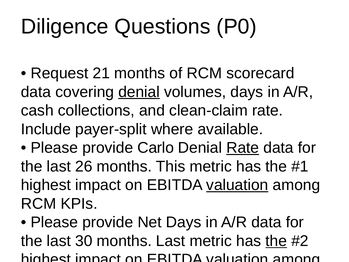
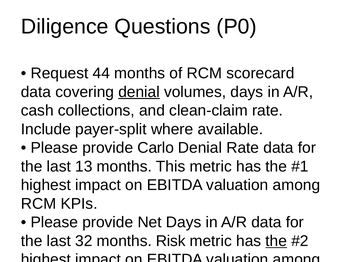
21: 21 -> 44
Rate at (243, 148) underline: present -> none
26: 26 -> 13
valuation at (237, 185) underline: present -> none
30: 30 -> 32
months Last: Last -> Risk
